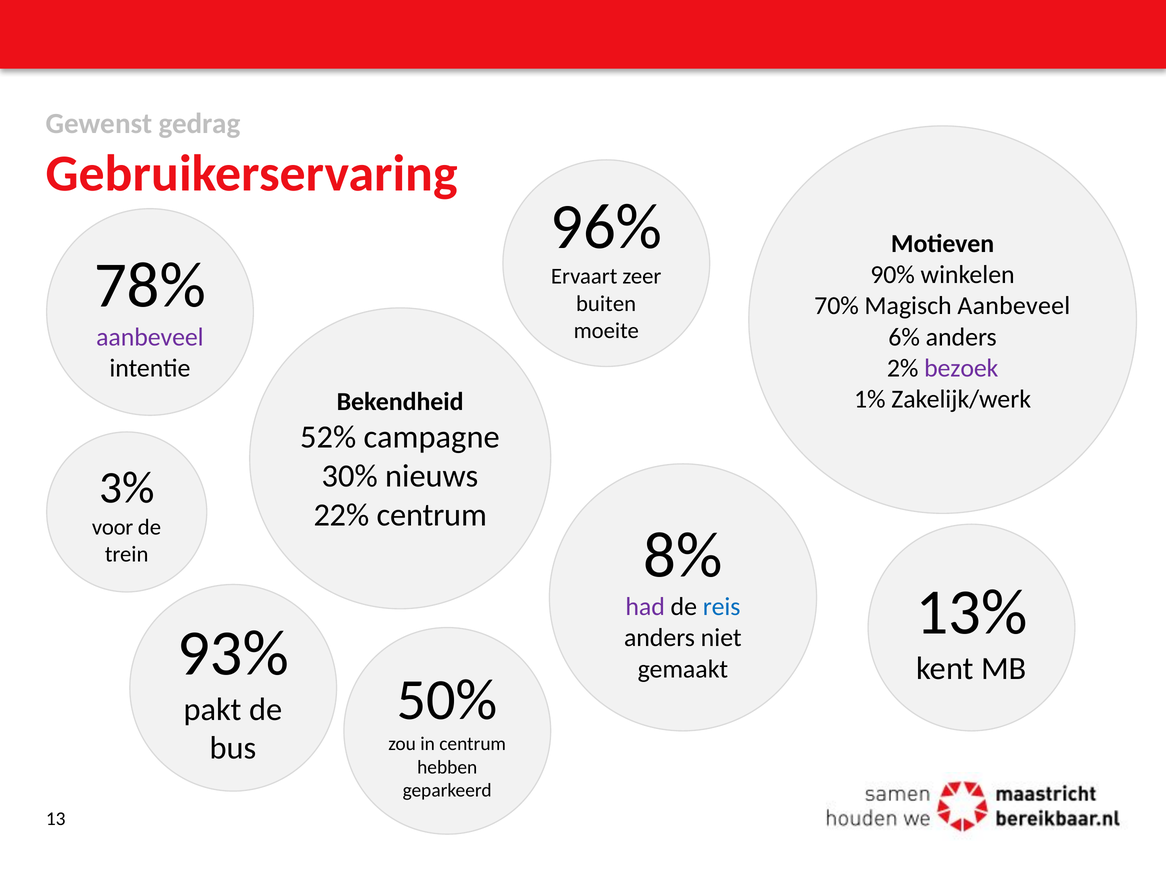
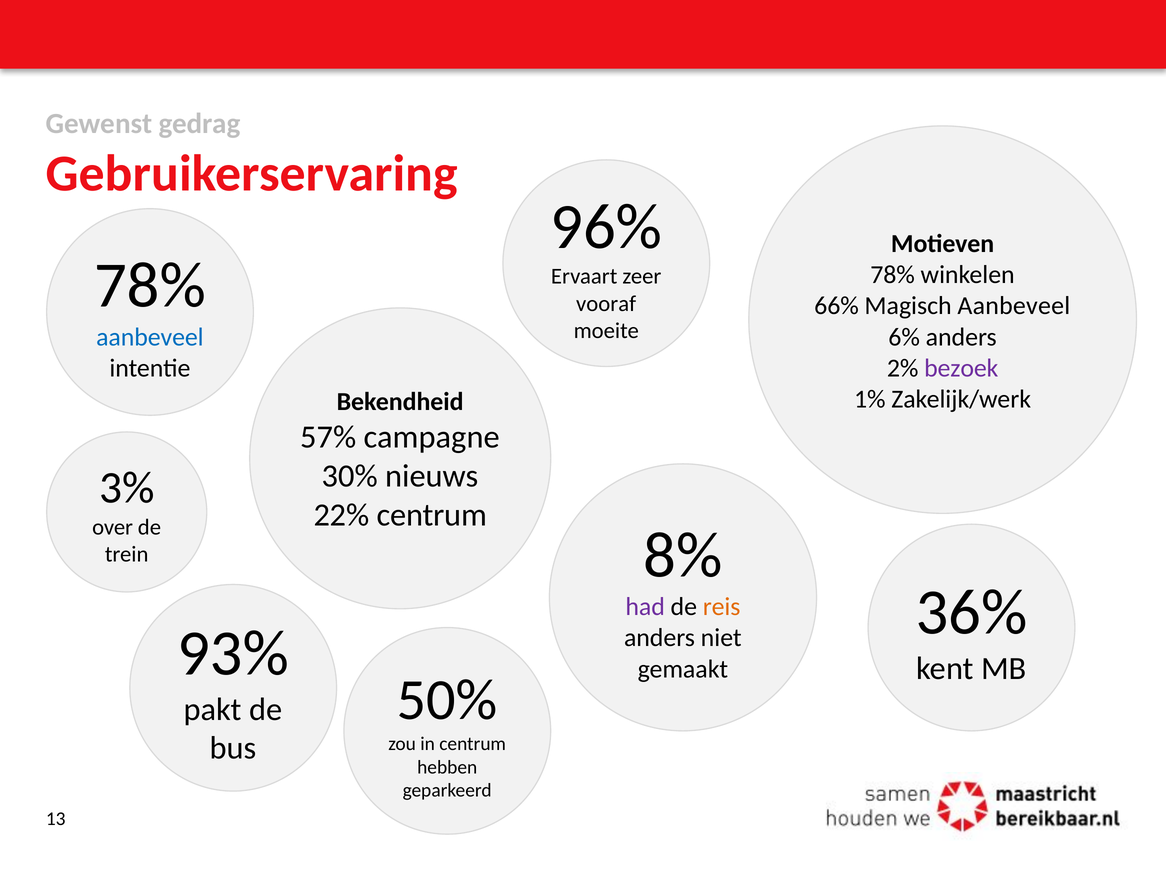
90% at (893, 275): 90% -> 78%
buiten: buiten -> vooraf
70%: 70% -> 66%
aanbeveel at (150, 337) colour: purple -> blue
52%: 52% -> 57%
voor: voor -> over
13%: 13% -> 36%
reis colour: blue -> orange
